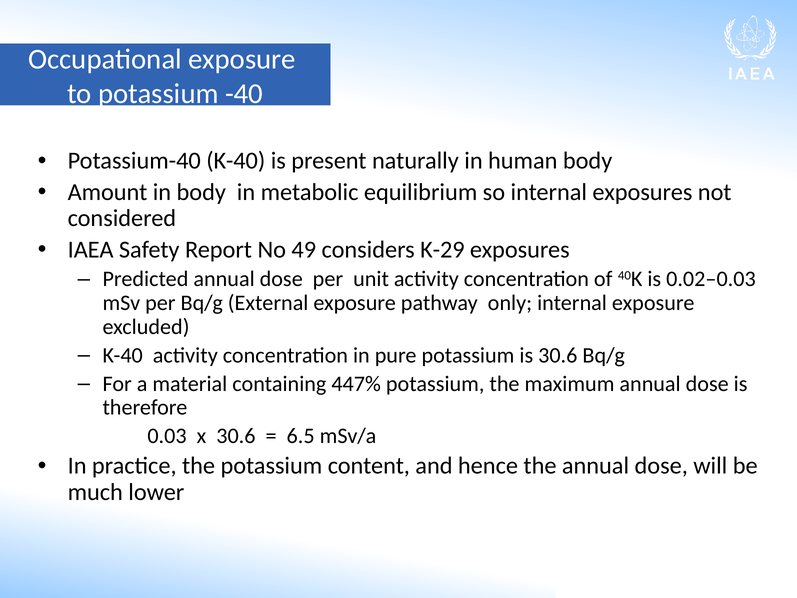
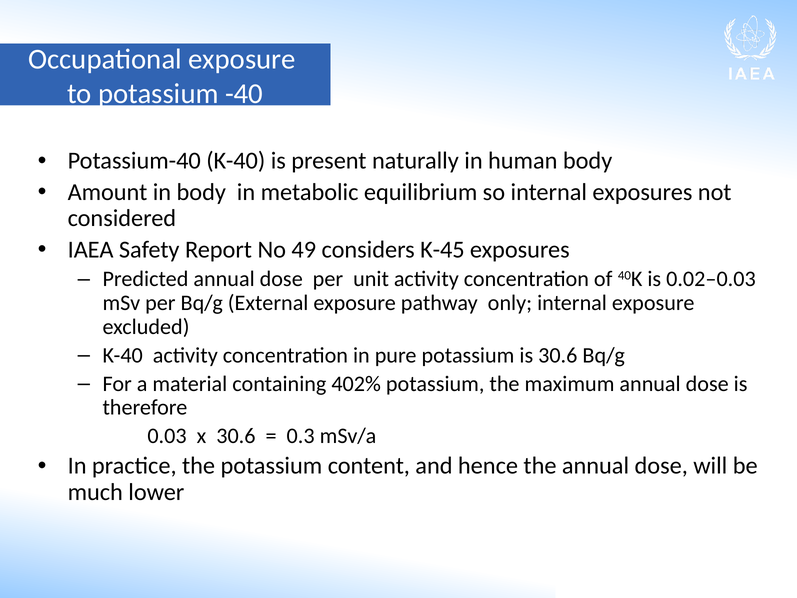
K-29: K-29 -> K-45
447%: 447% -> 402%
6.5: 6.5 -> 0.3
